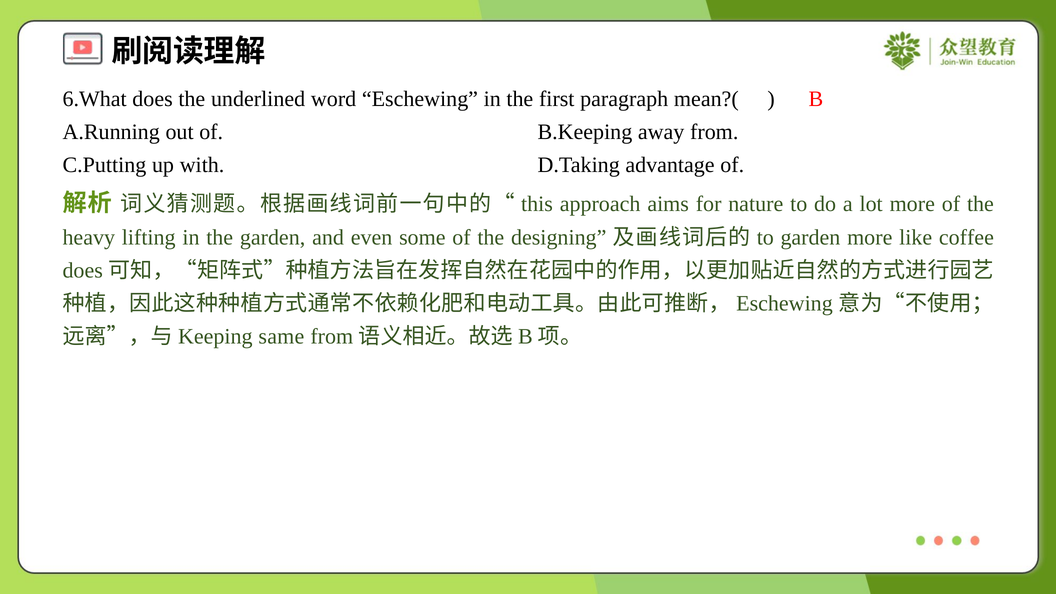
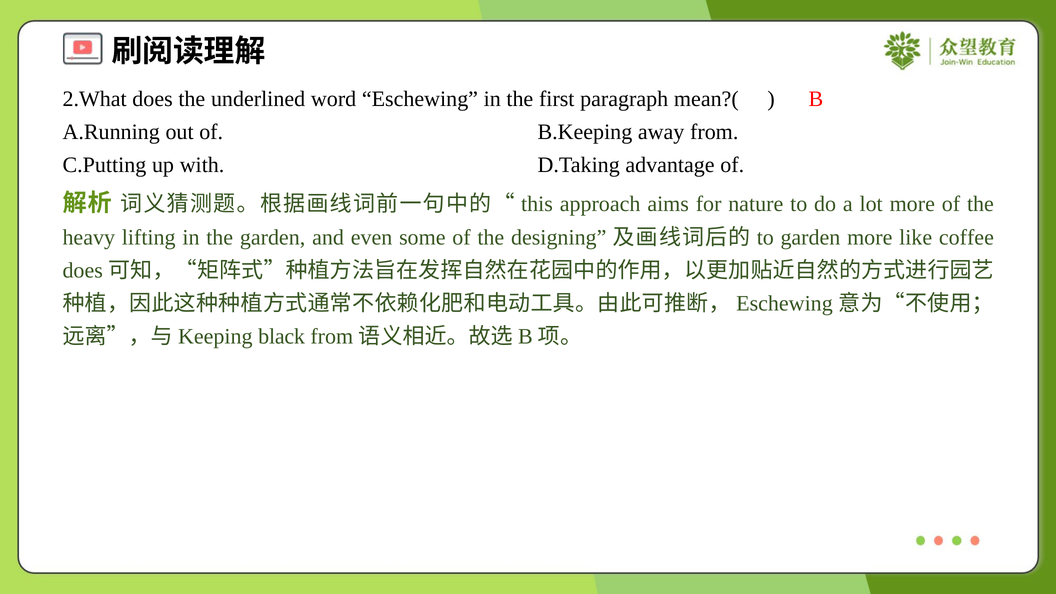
6.What: 6.What -> 2.What
same: same -> black
